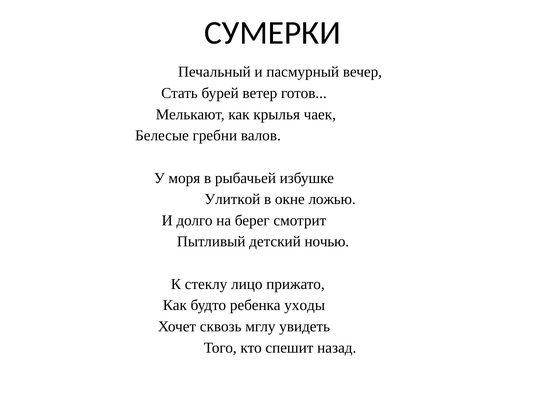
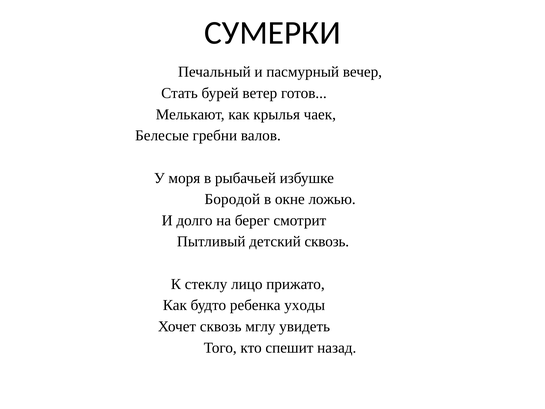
Улиткой: Улиткой -> Бородой
детский ночью: ночью -> сквозь
